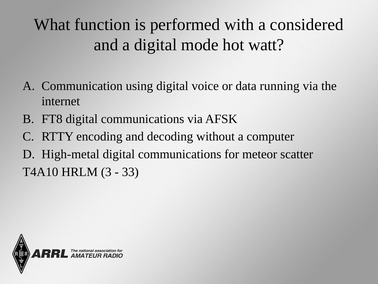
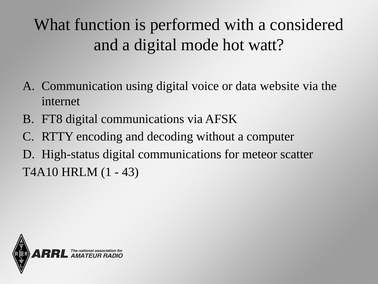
running: running -> website
High-metal: High-metal -> High-status
3: 3 -> 1
33: 33 -> 43
